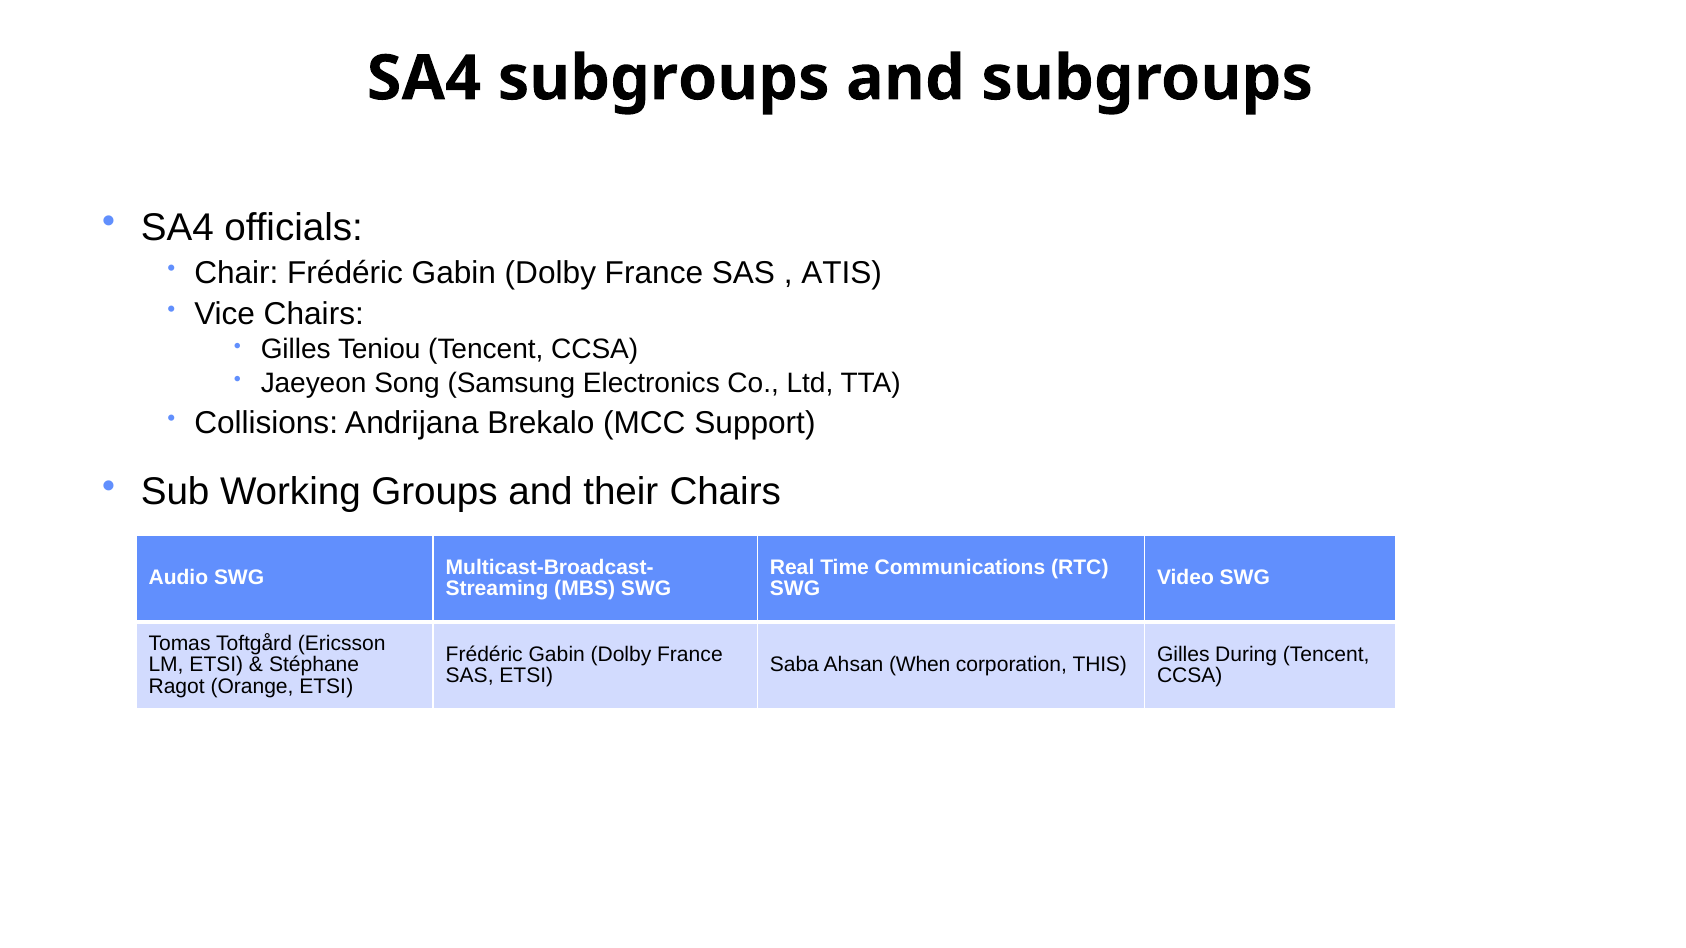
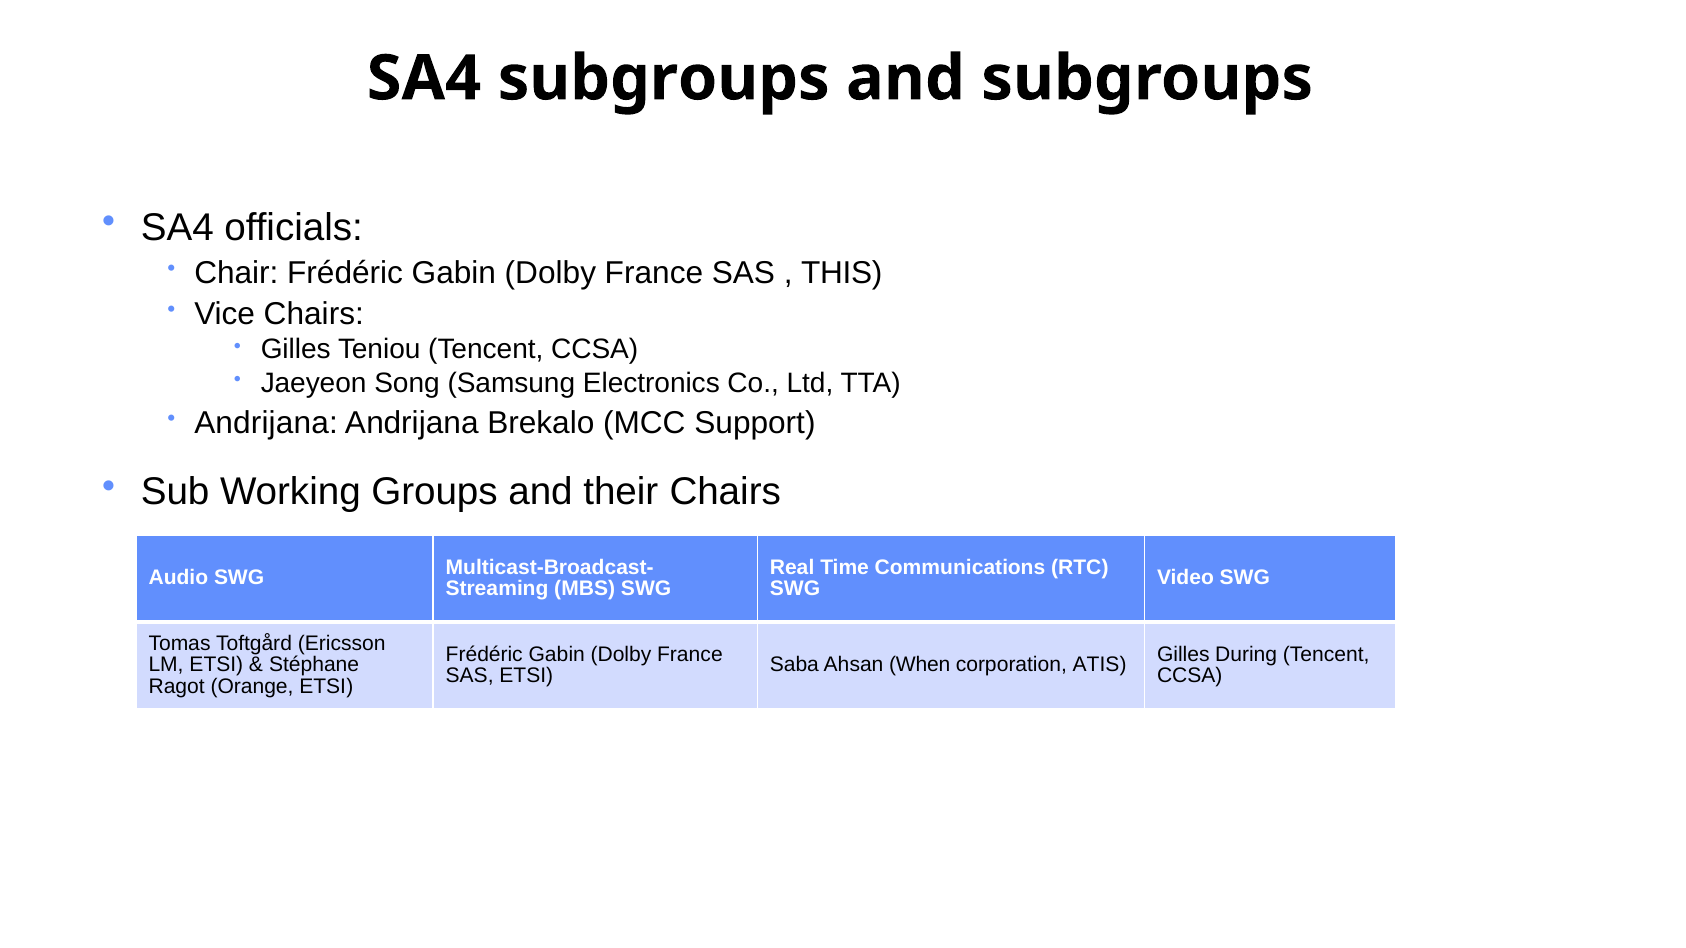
ATIS: ATIS -> THIS
Collisions at (266, 423): Collisions -> Andrijana
THIS: THIS -> ATIS
